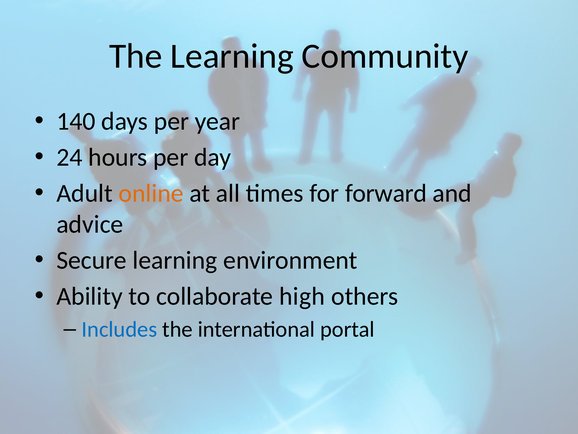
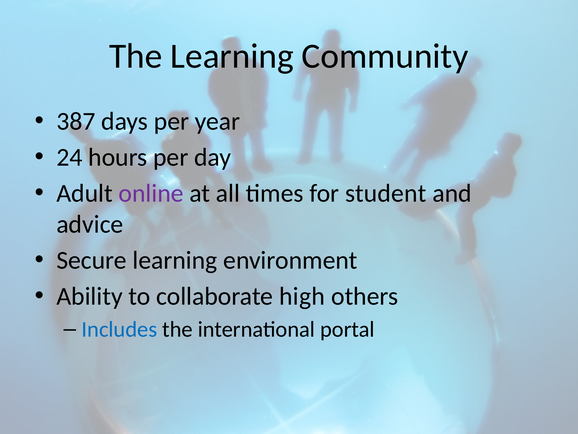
140: 140 -> 387
online colour: orange -> purple
forward: forward -> student
